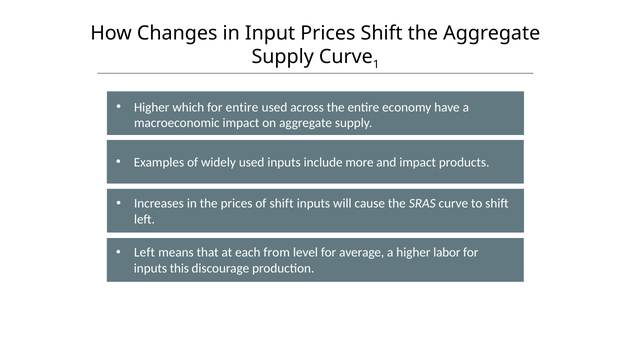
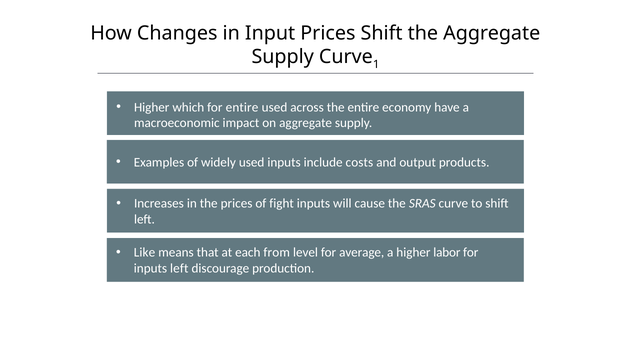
more: more -> costs
and impact: impact -> output
of shift: shift -> fight
Left at (144, 252): Left -> Like
inputs this: this -> left
